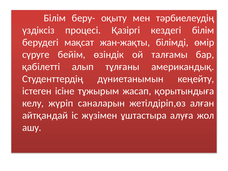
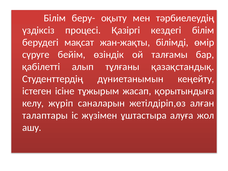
американдық: американдық -> қазақстандық
айтқандай: айтқандай -> талаптары
